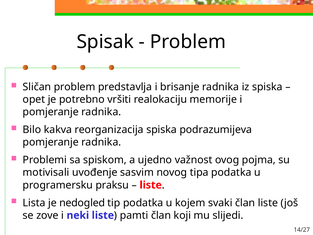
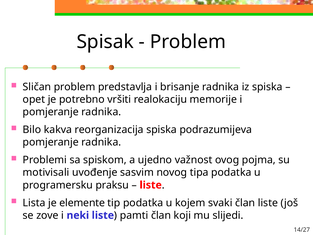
nedogled: nedogled -> elemente
